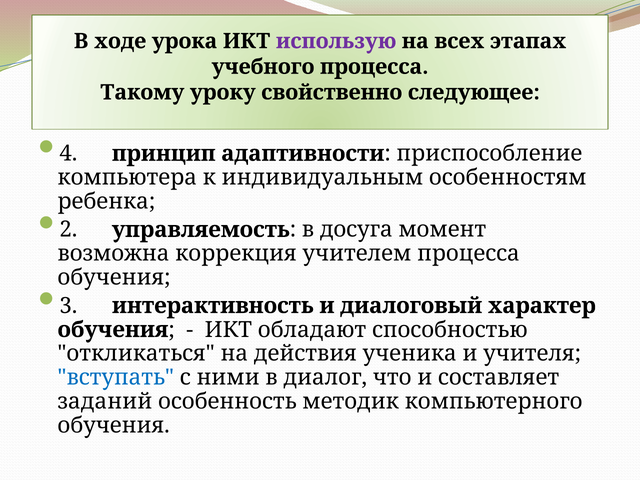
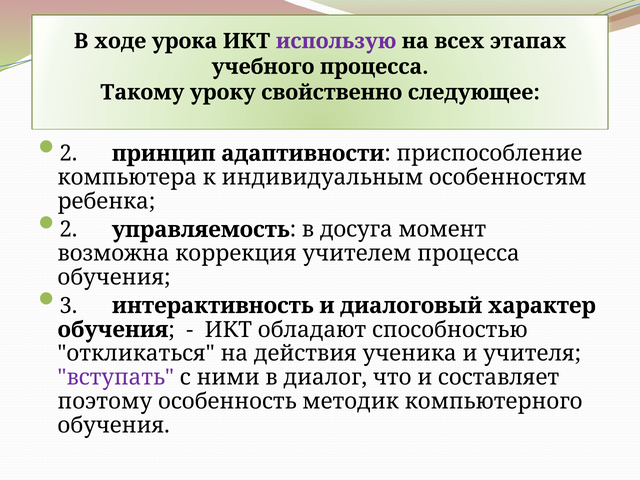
4 at (68, 153): 4 -> 2
вступать colour: blue -> purple
заданий: заданий -> поэтому
